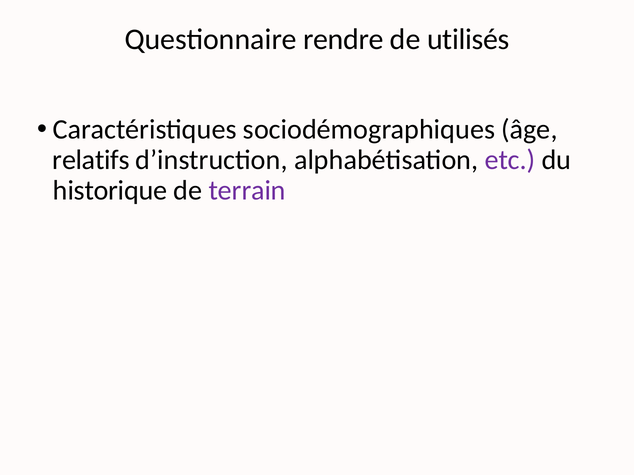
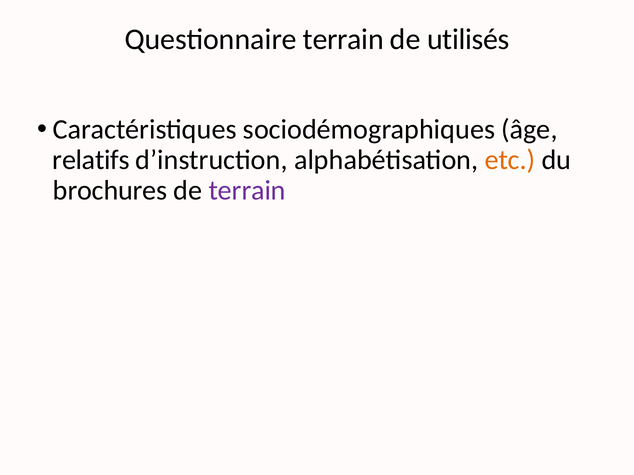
Questionnaire rendre: rendre -> terrain
etc colour: purple -> orange
historique: historique -> brochures
